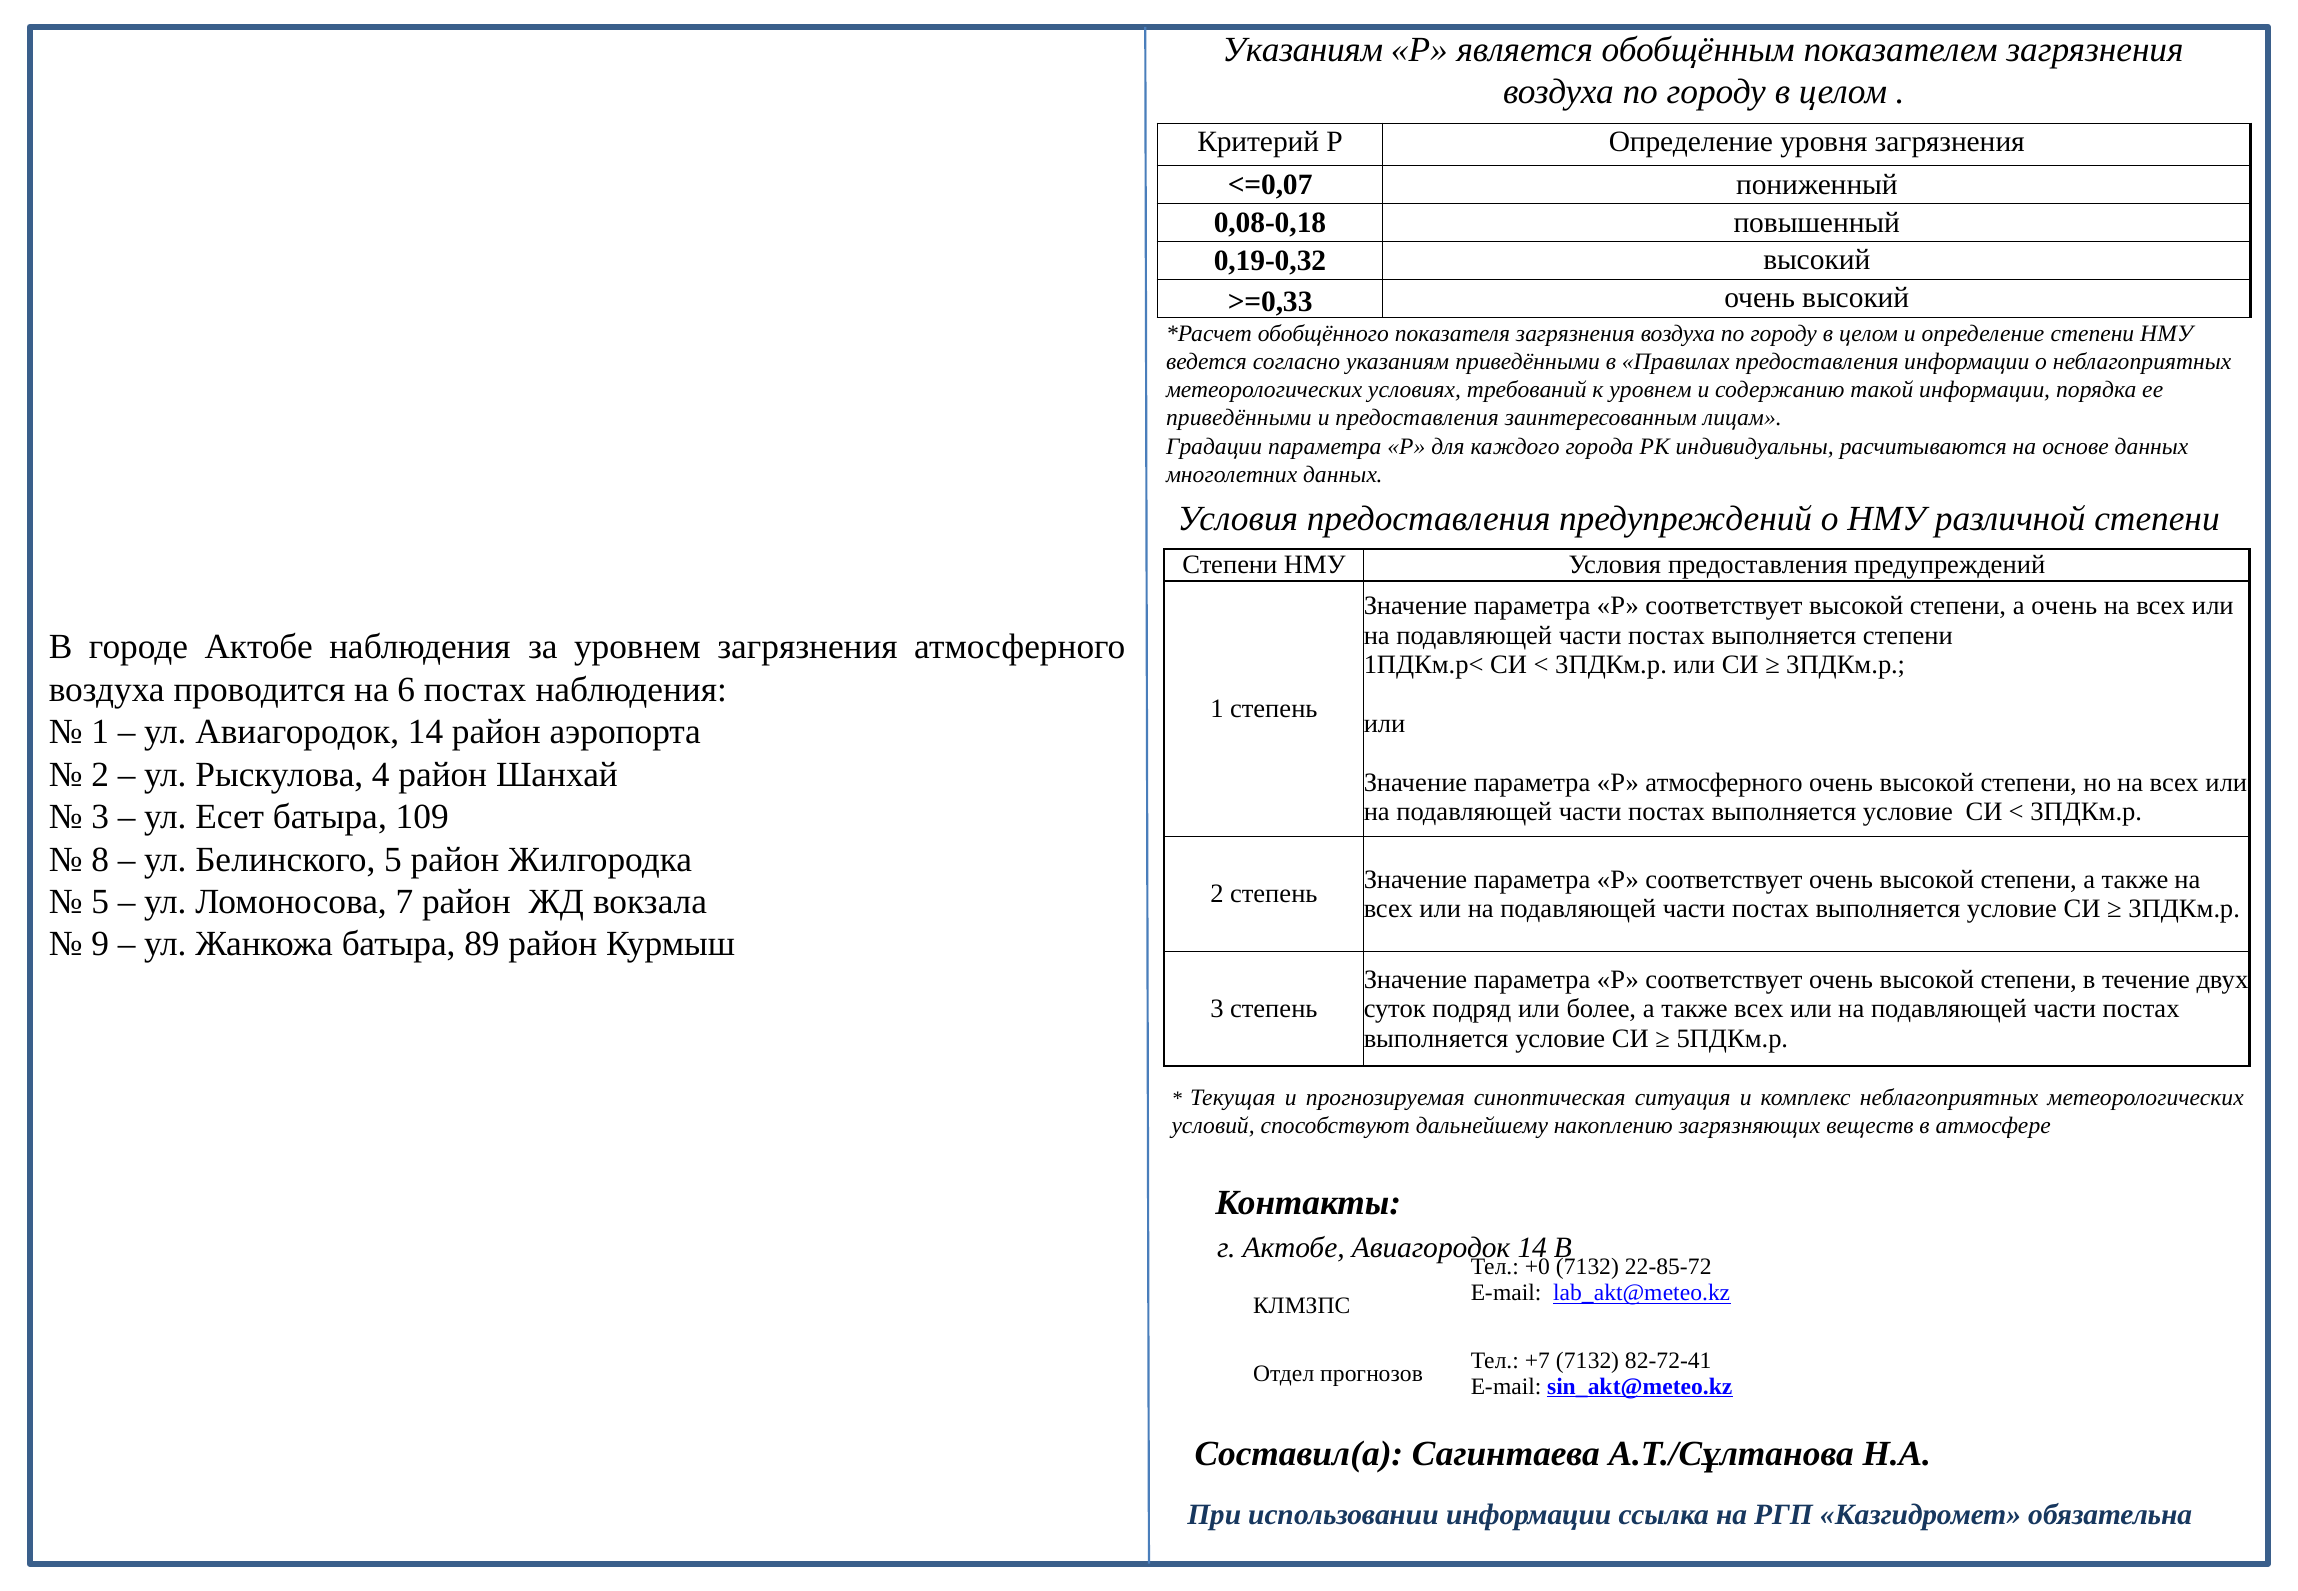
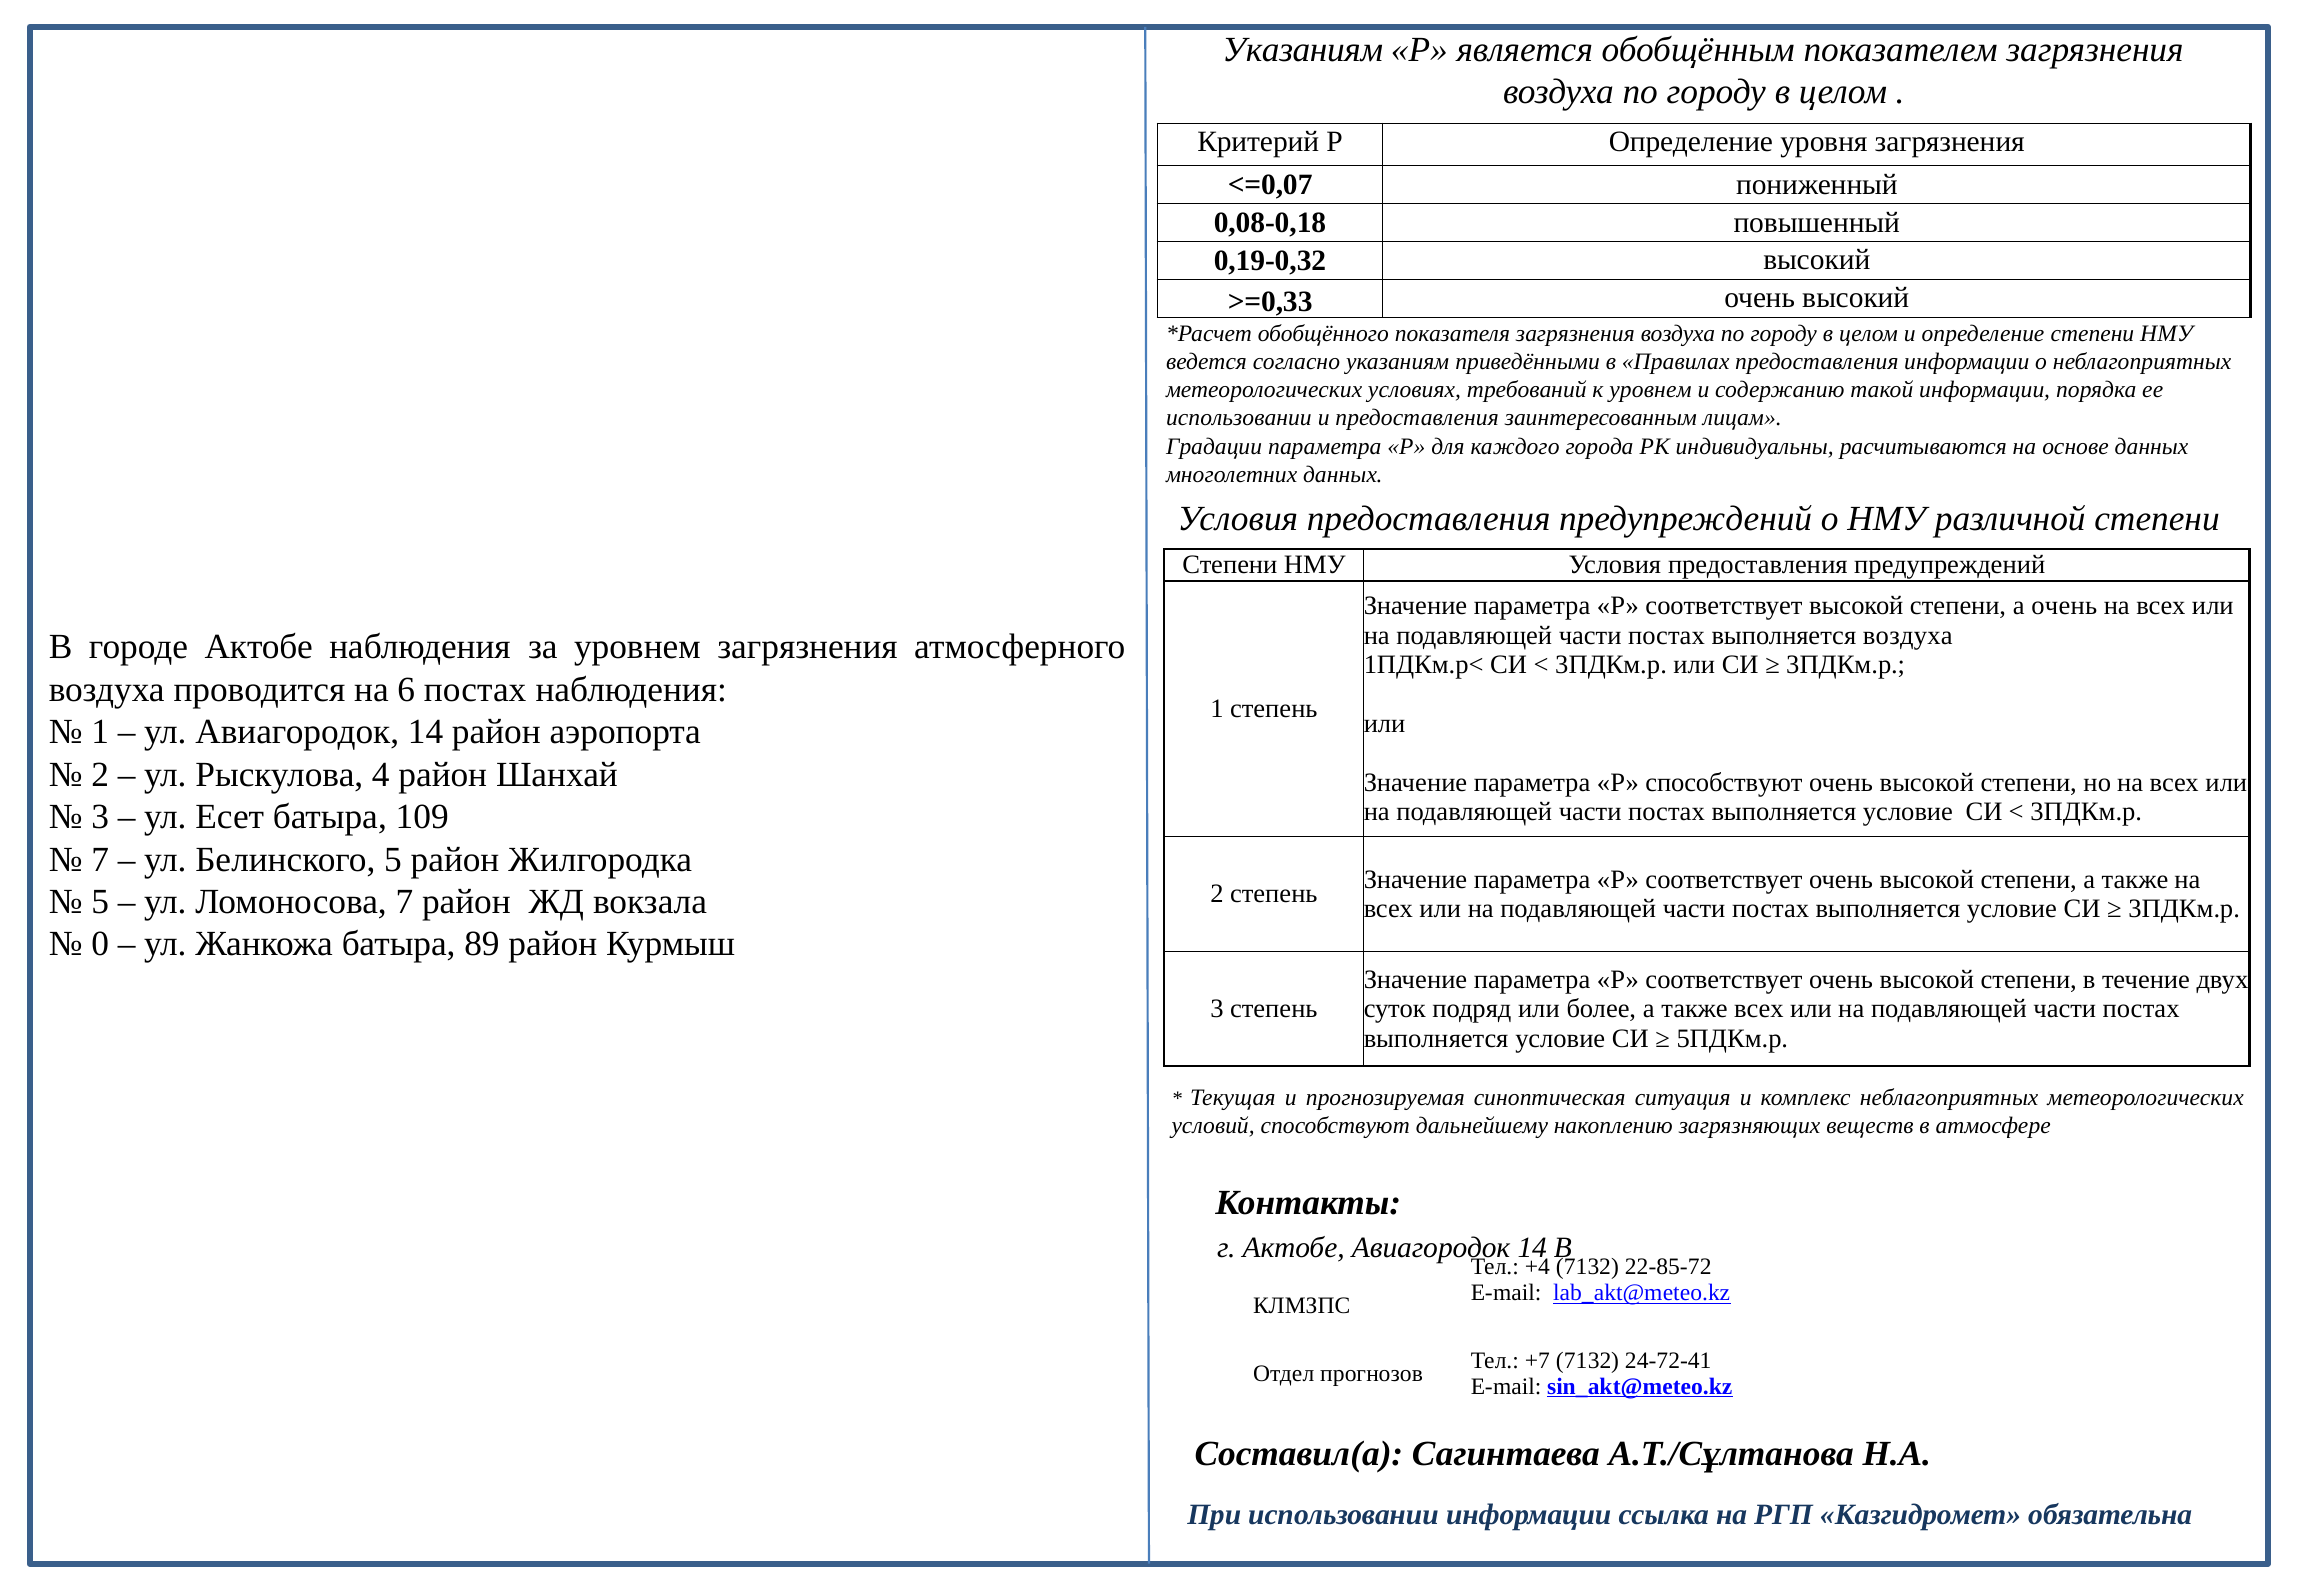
приведёнными at (1239, 418): приведёнными -> использовании
выполняется степени: степени -> воздуха
Р атмосферного: атмосферного -> способствуют
8 at (100, 859): 8 -> 7
9: 9 -> 0
+0: +0 -> +4
82-72-41: 82-72-41 -> 24-72-41
